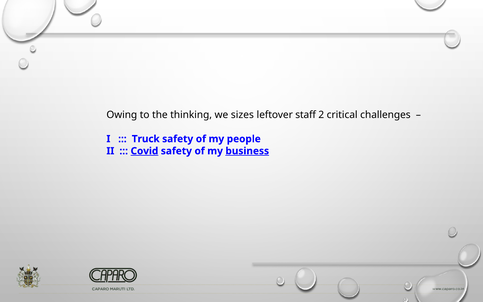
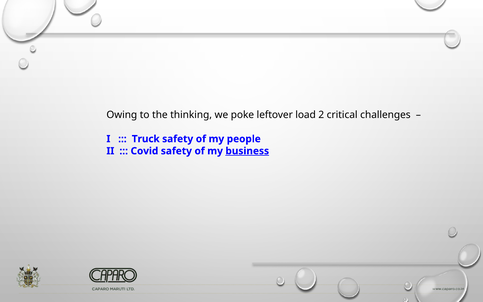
sizes: sizes -> poke
staff: staff -> load
Covid underline: present -> none
